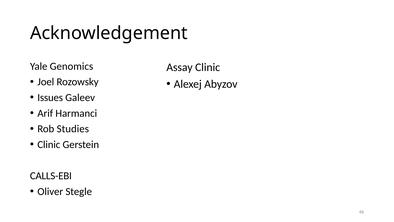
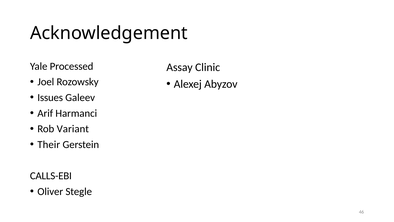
Genomics: Genomics -> Processed
Studies: Studies -> Variant
Clinic at (49, 144): Clinic -> Their
